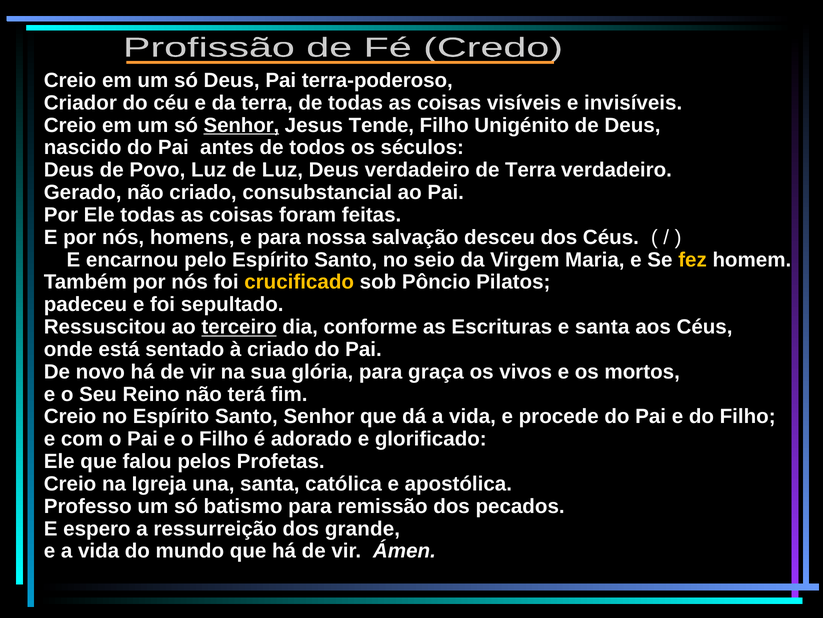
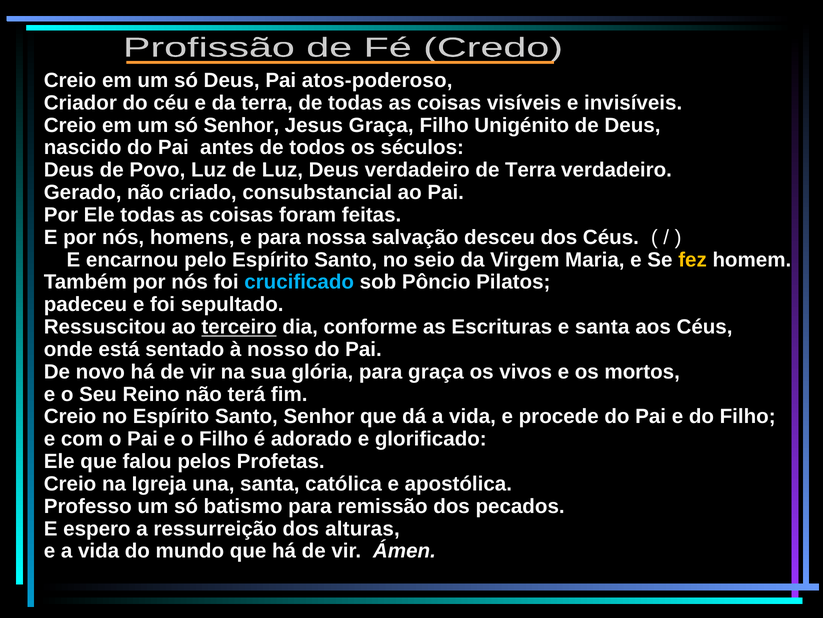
terra-poderoso: terra-poderoso -> atos-poderoso
Senhor at (241, 125) underline: present -> none
Jesus Tende: Tende -> Graça
crucificado colour: yellow -> light blue
à criado: criado -> nosso
grande: grande -> alturas
